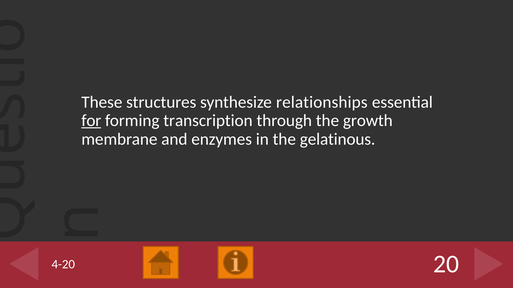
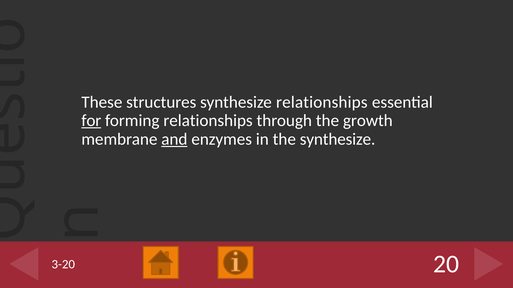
forming transcription: transcription -> relationships
and underline: none -> present
the gelatinous: gelatinous -> synthesize
4-20: 4-20 -> 3-20
